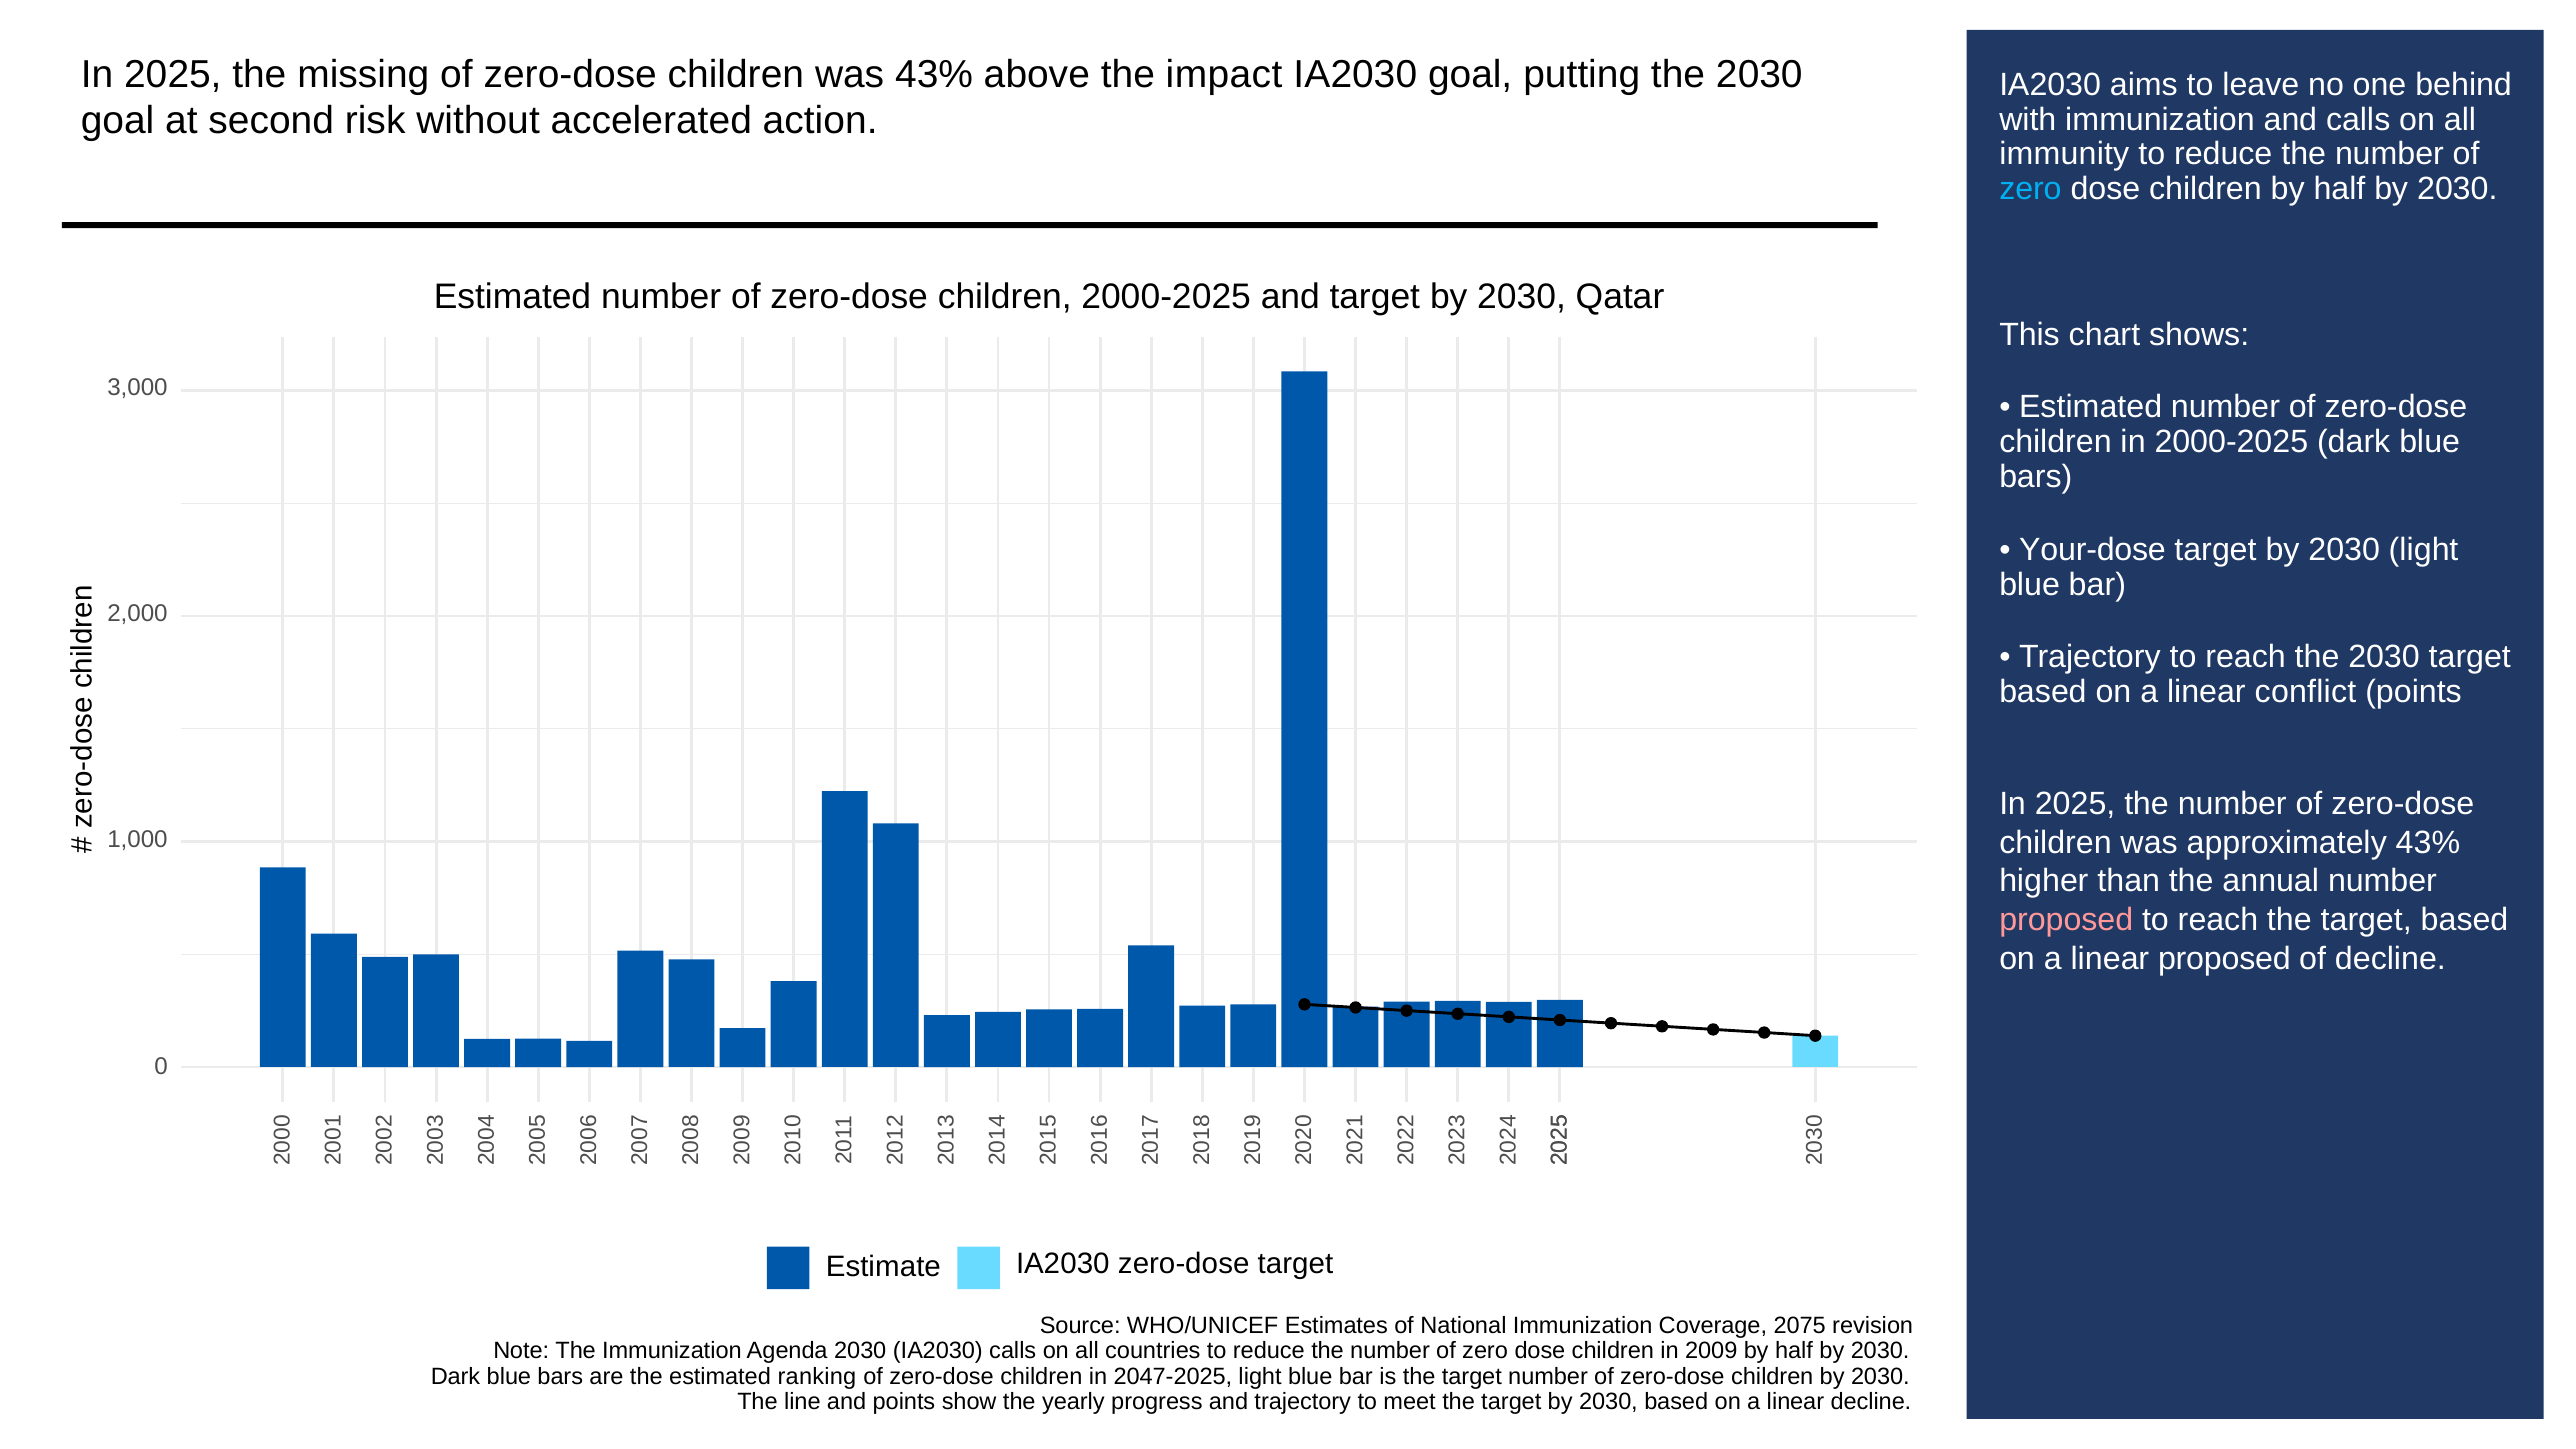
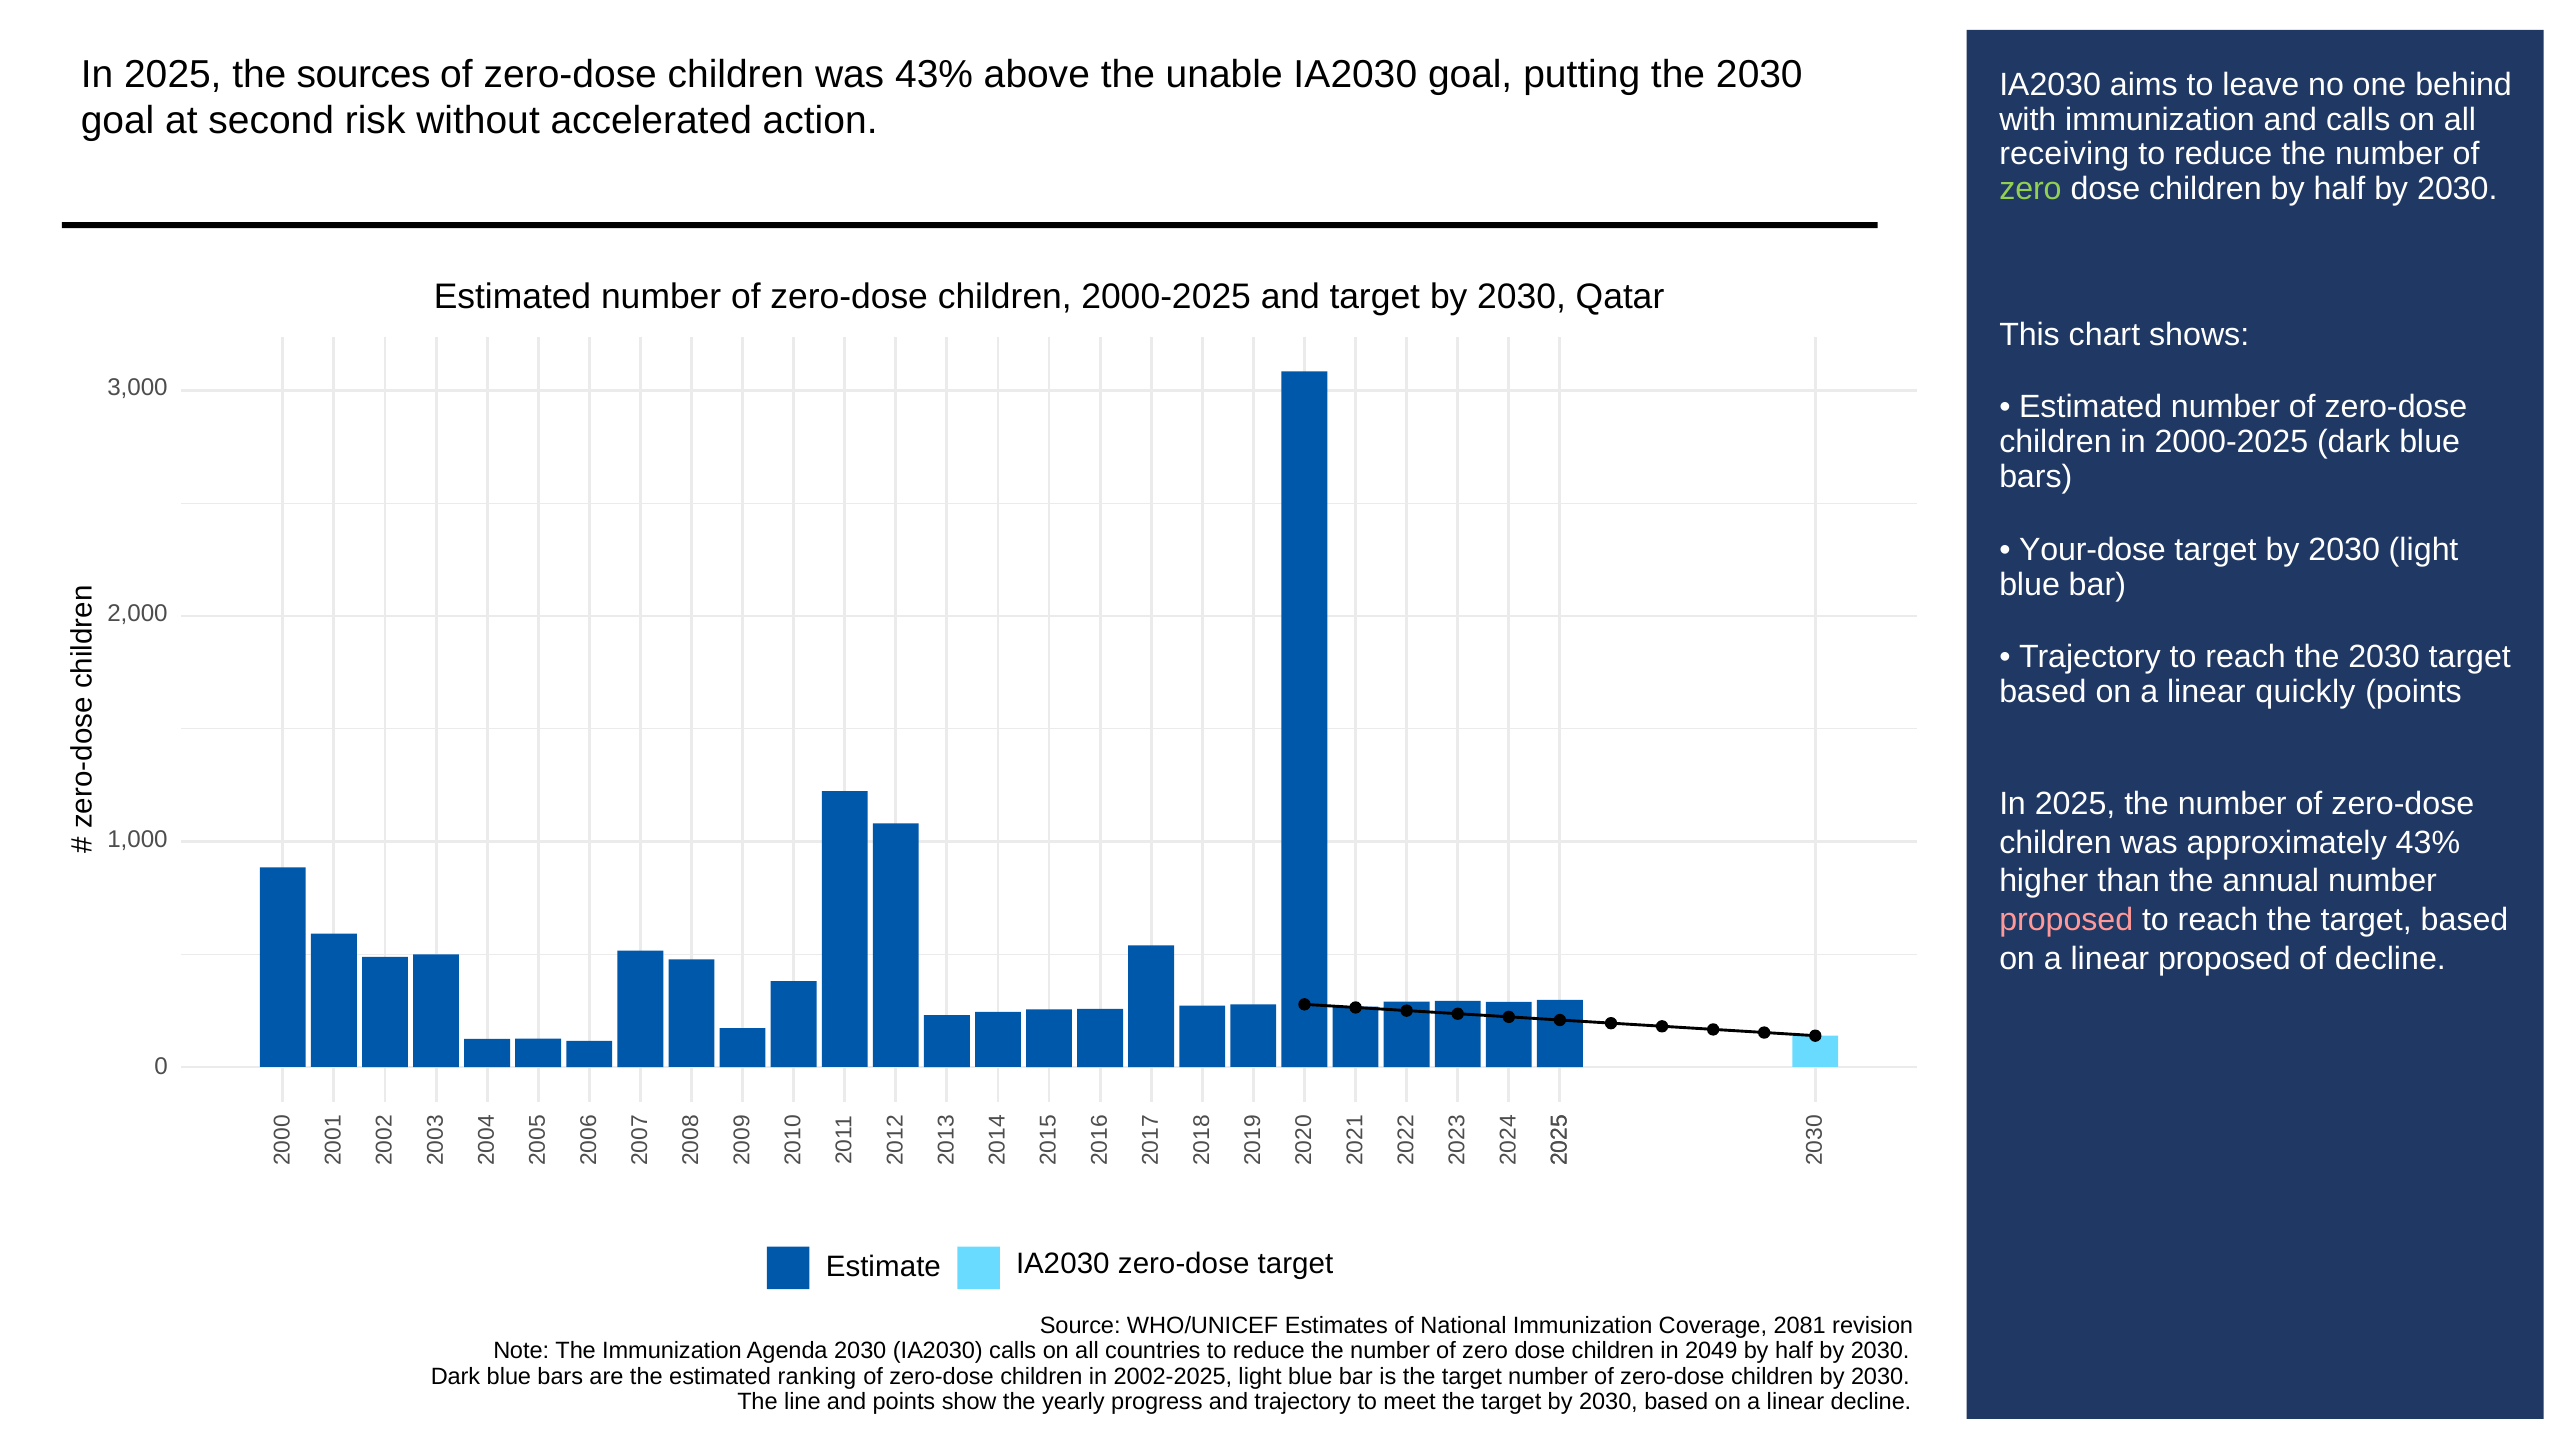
missing: missing -> sources
impact: impact -> unable
immunity: immunity -> receiving
zero at (2030, 189) colour: light blue -> light green
conflict: conflict -> quickly
2075: 2075 -> 2081
2009: 2009 -> 2049
2047-2025: 2047-2025 -> 2002-2025
